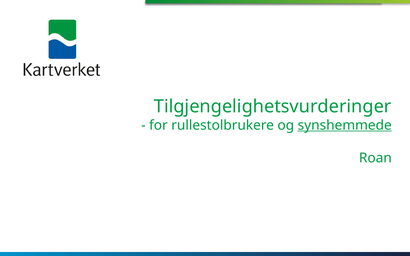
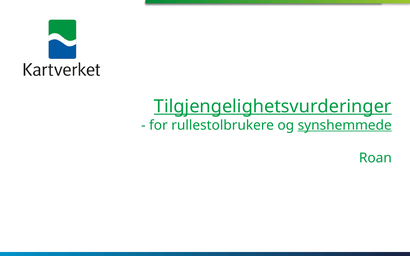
Tilgjengelighetsvurderinger underline: none -> present
